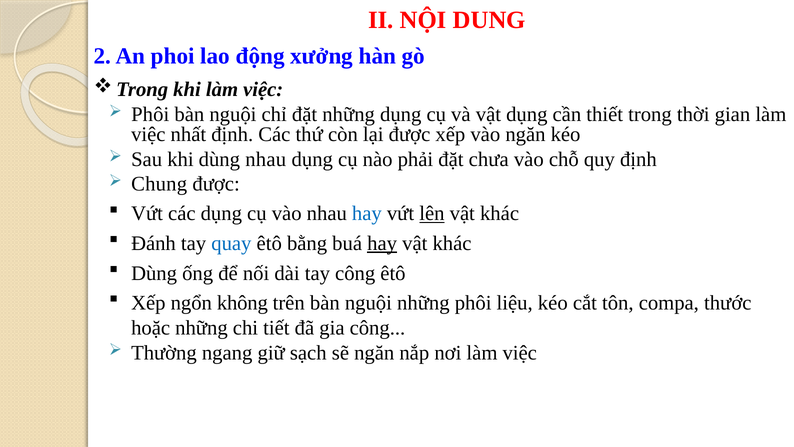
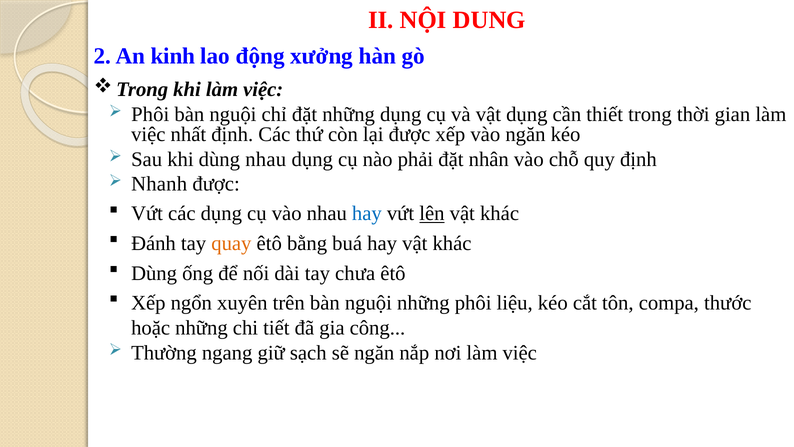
phoi: phoi -> kinh
chưa: chưa -> nhân
Chung: Chung -> Nhanh
quay colour: blue -> orange
hay at (382, 243) underline: present -> none
tay công: công -> chưa
không: không -> xuyên
